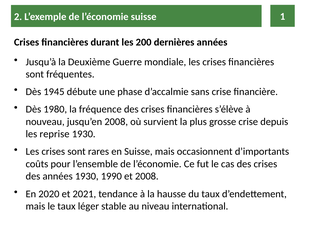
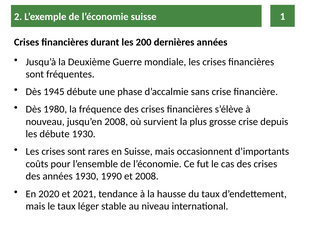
les reprise: reprise -> débute
